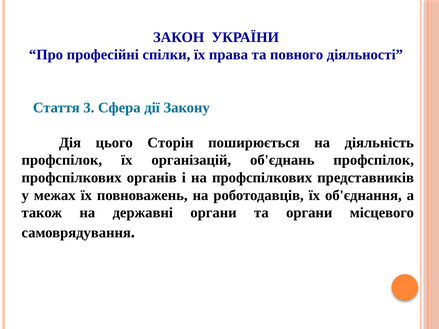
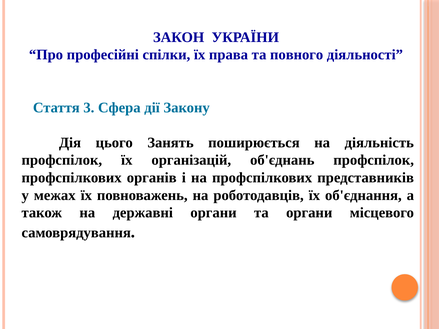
Сторін: Сторін -> Занять
